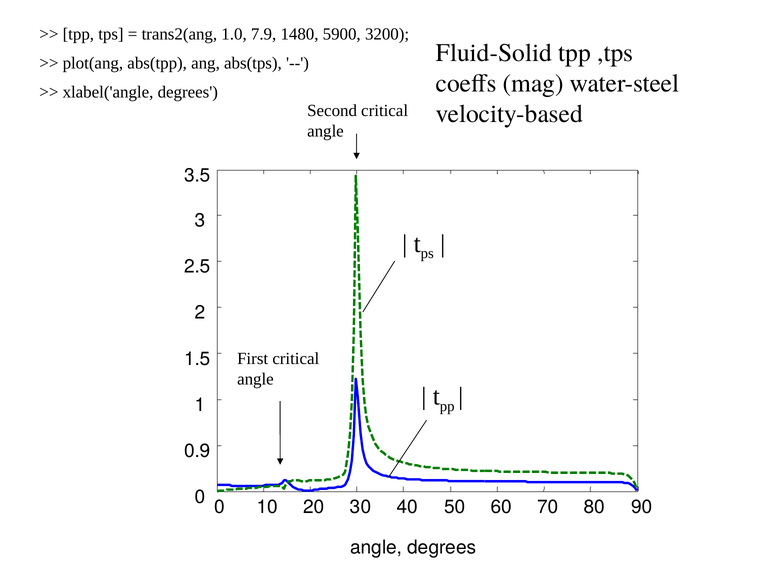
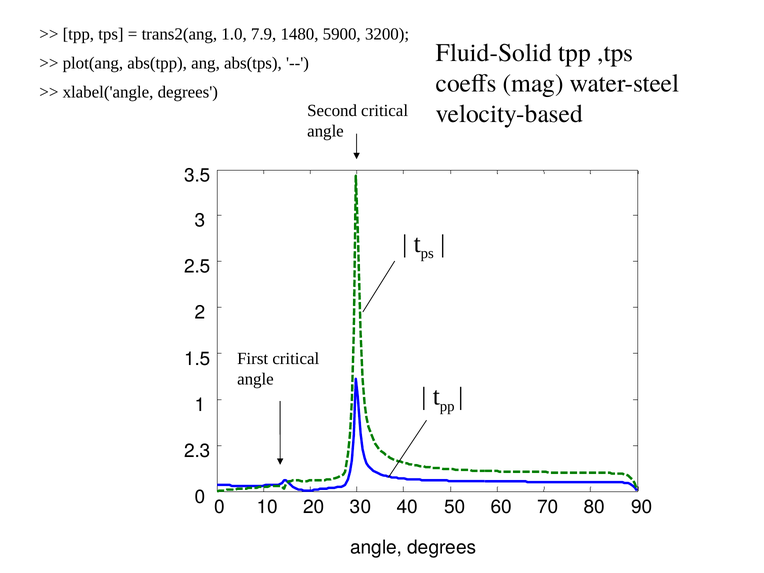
0.9: 0.9 -> 2.3
